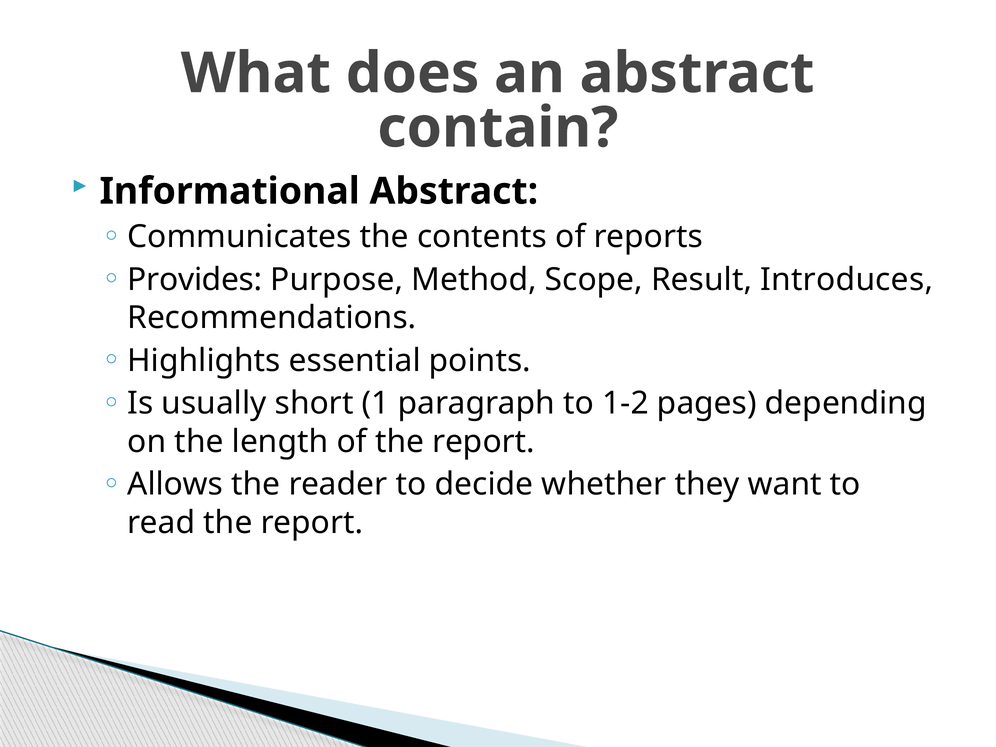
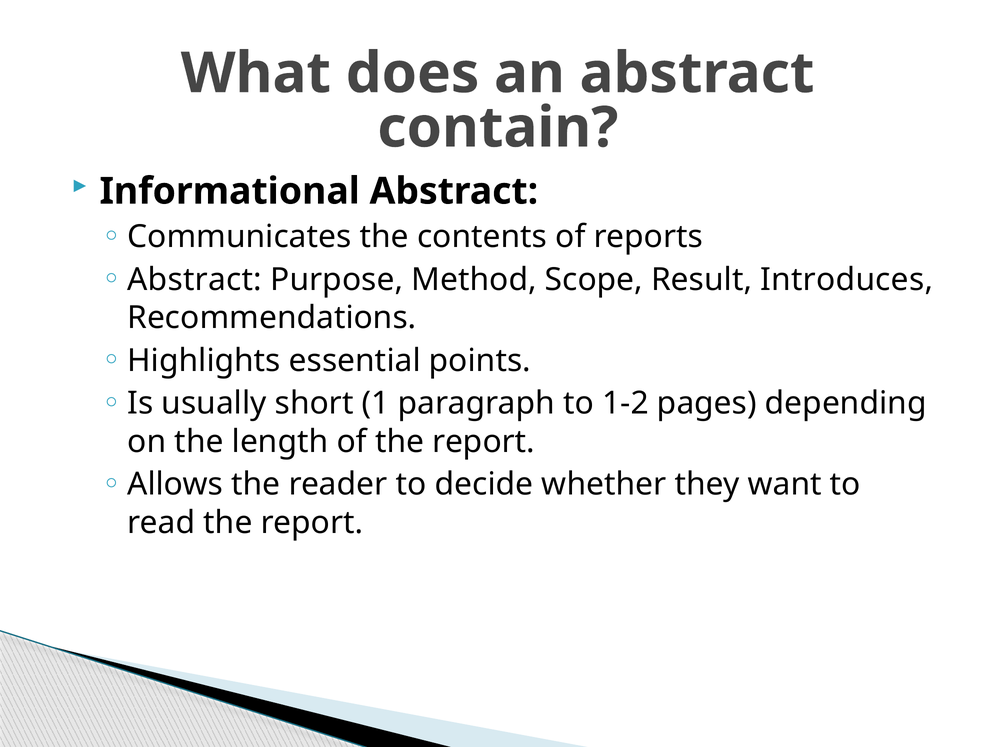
Provides at (195, 280): Provides -> Abstract
